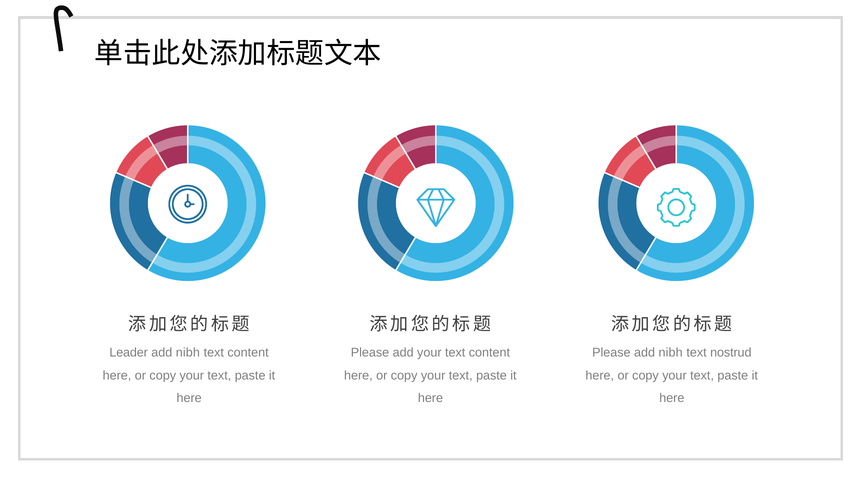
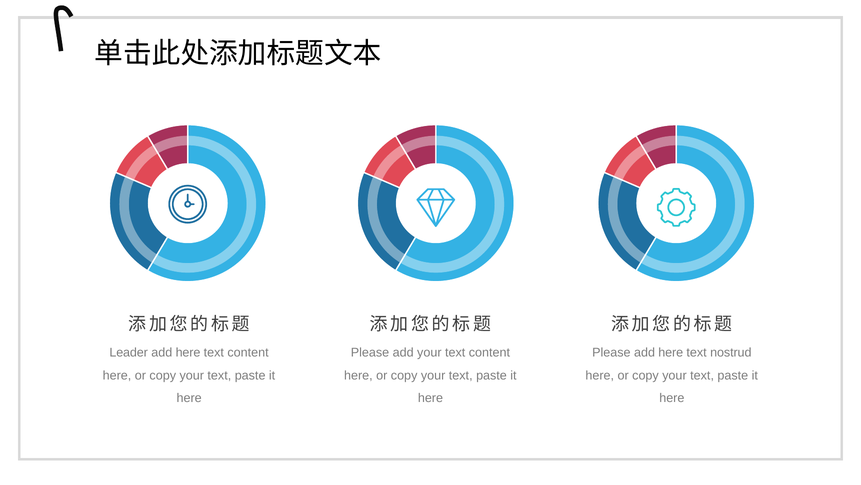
nibh at (188, 352): nibh -> here
Please add nibh: nibh -> here
